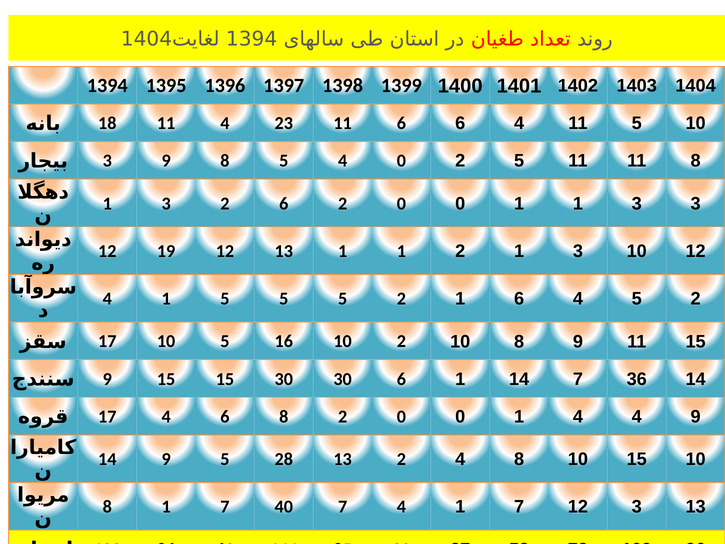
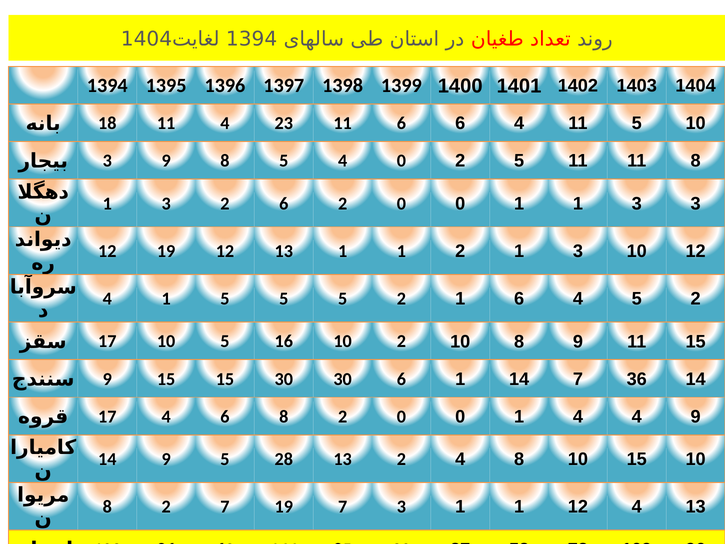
1 at (166, 507): 1 -> 2
7 40: 40 -> 19
7 4: 4 -> 3
7 at (519, 507): 7 -> 1
12 3: 3 -> 4
